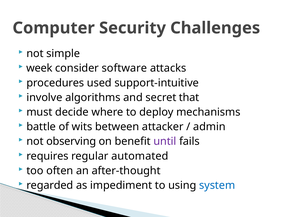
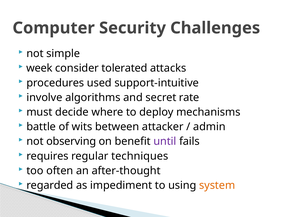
software: software -> tolerated
that: that -> rate
automated: automated -> techniques
system colour: blue -> orange
